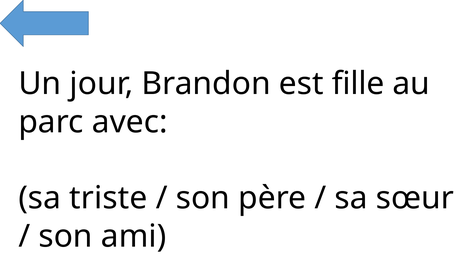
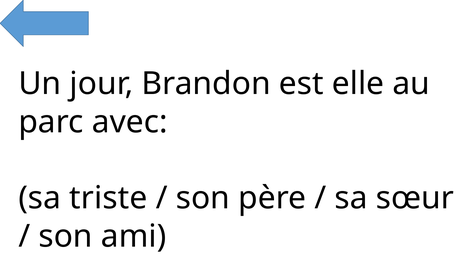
fille: fille -> elle
